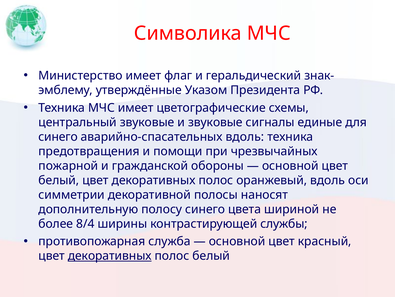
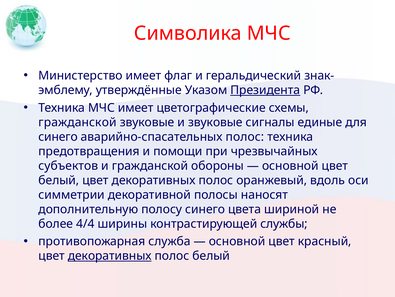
Президента underline: none -> present
центральный at (78, 122): центральный -> гражданской
аварийно-спасательных вдоль: вдоль -> полос
пожарной: пожарной -> субъектов
8/4: 8/4 -> 4/4
